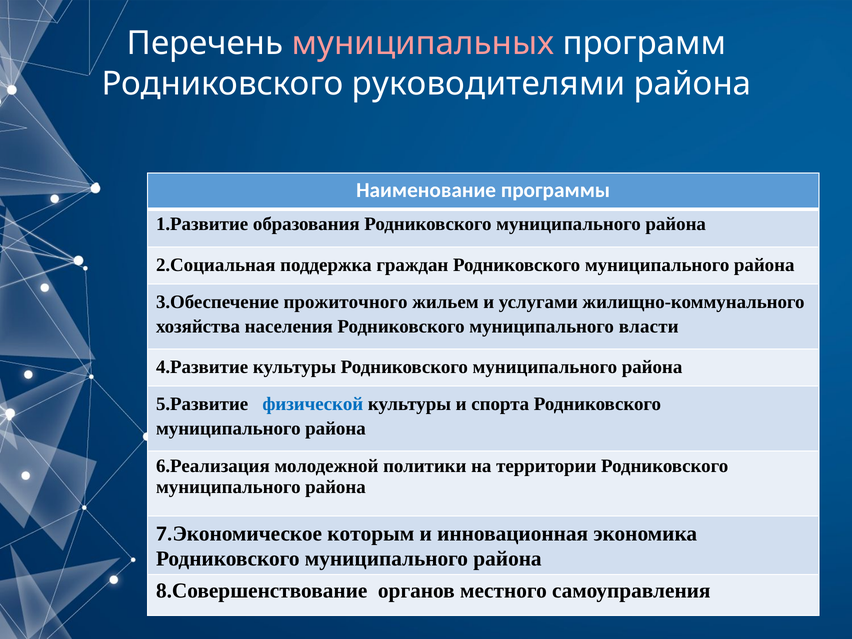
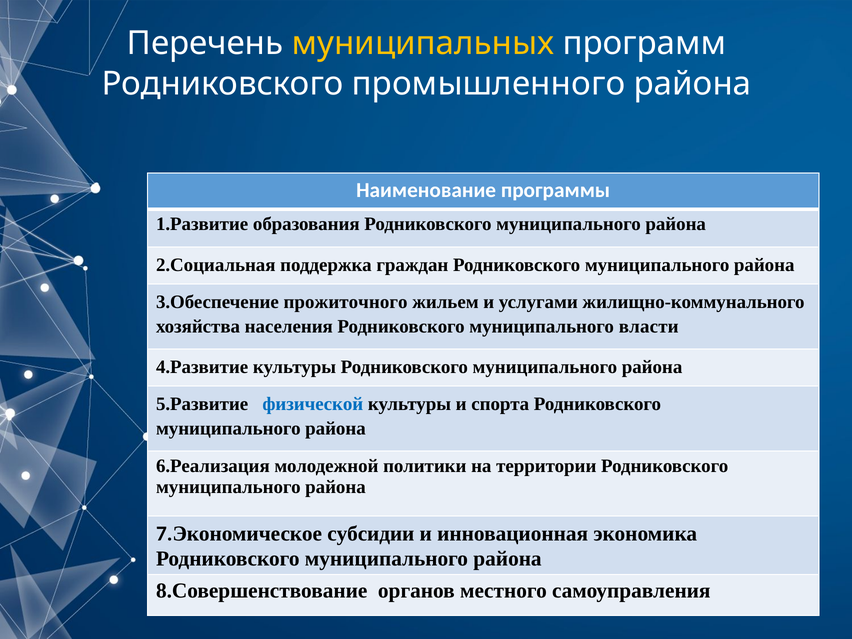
муниципальных colour: pink -> yellow
руководителями: руководителями -> промышленного
которым: которым -> субсидии
